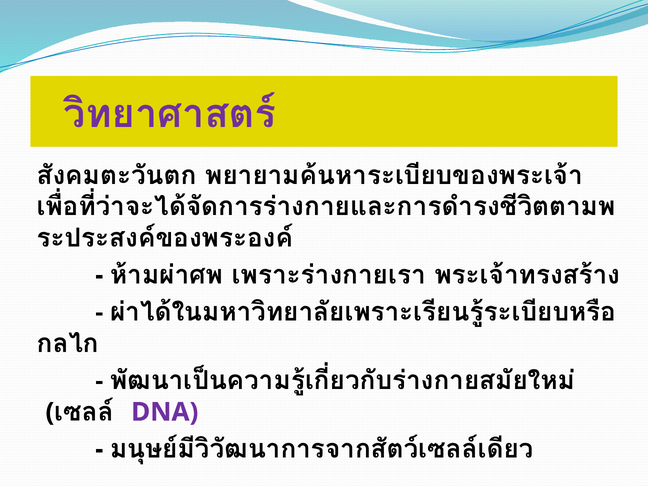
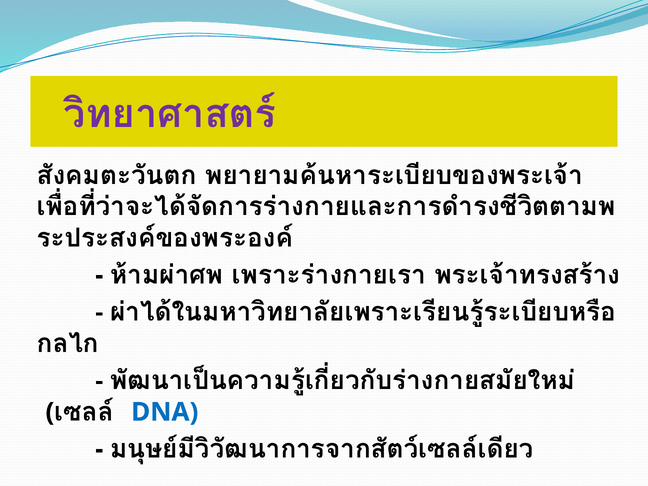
DNA colour: purple -> blue
